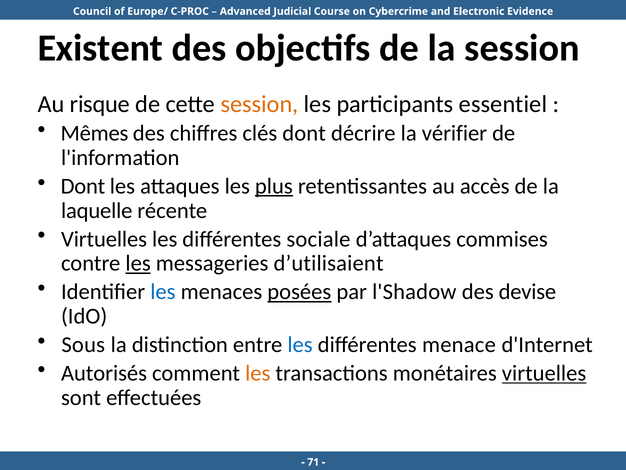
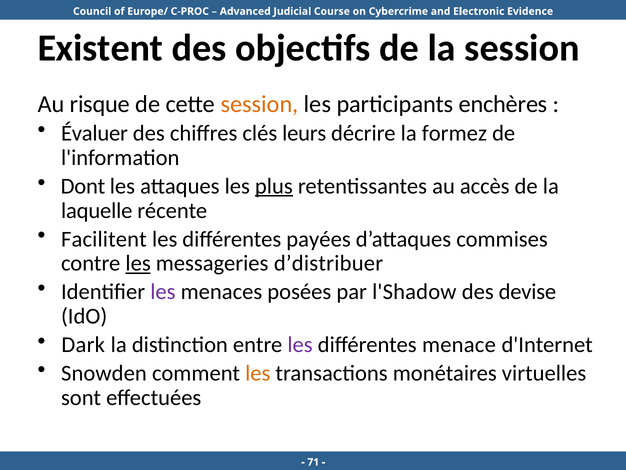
essentiel: essentiel -> enchères
Mêmes: Mêmes -> Évaluer
clés dont: dont -> leurs
vérifier: vérifier -> formez
Virtuelles at (104, 239): Virtuelles -> Facilitent
sociale: sociale -> payées
d’utilisaient: d’utilisaient -> d’distribuer
les at (163, 292) colour: blue -> purple
posées underline: present -> none
Sous: Sous -> Dark
les at (300, 344) colour: blue -> purple
Autorisés: Autorisés -> Snowden
virtuelles at (544, 373) underline: present -> none
